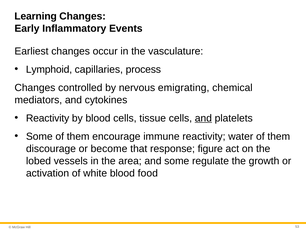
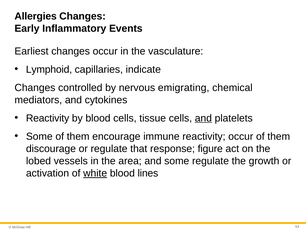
Learning: Learning -> Allergies
process: process -> indicate
reactivity water: water -> occur
or become: become -> regulate
white underline: none -> present
food: food -> lines
